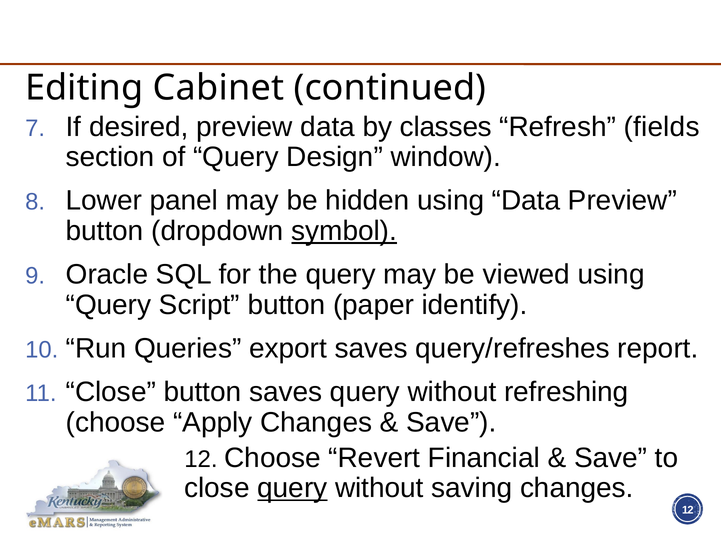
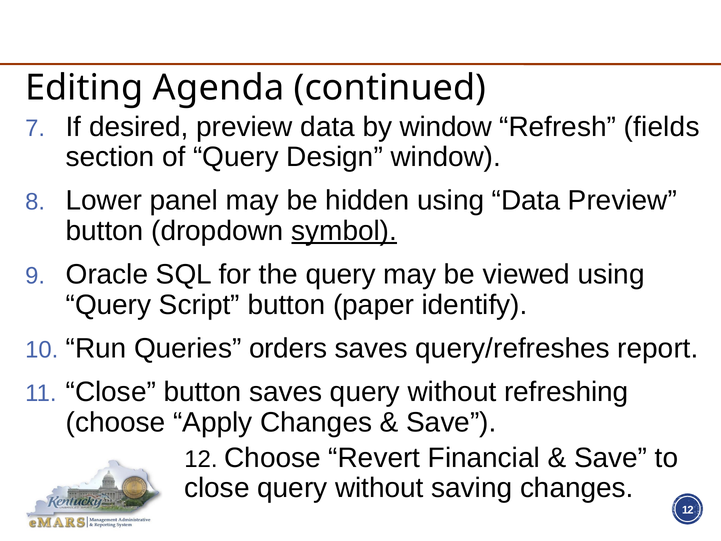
Cabinet: Cabinet -> Agenda
by classes: classes -> window
export: export -> orders
query at (292, 488) underline: present -> none
